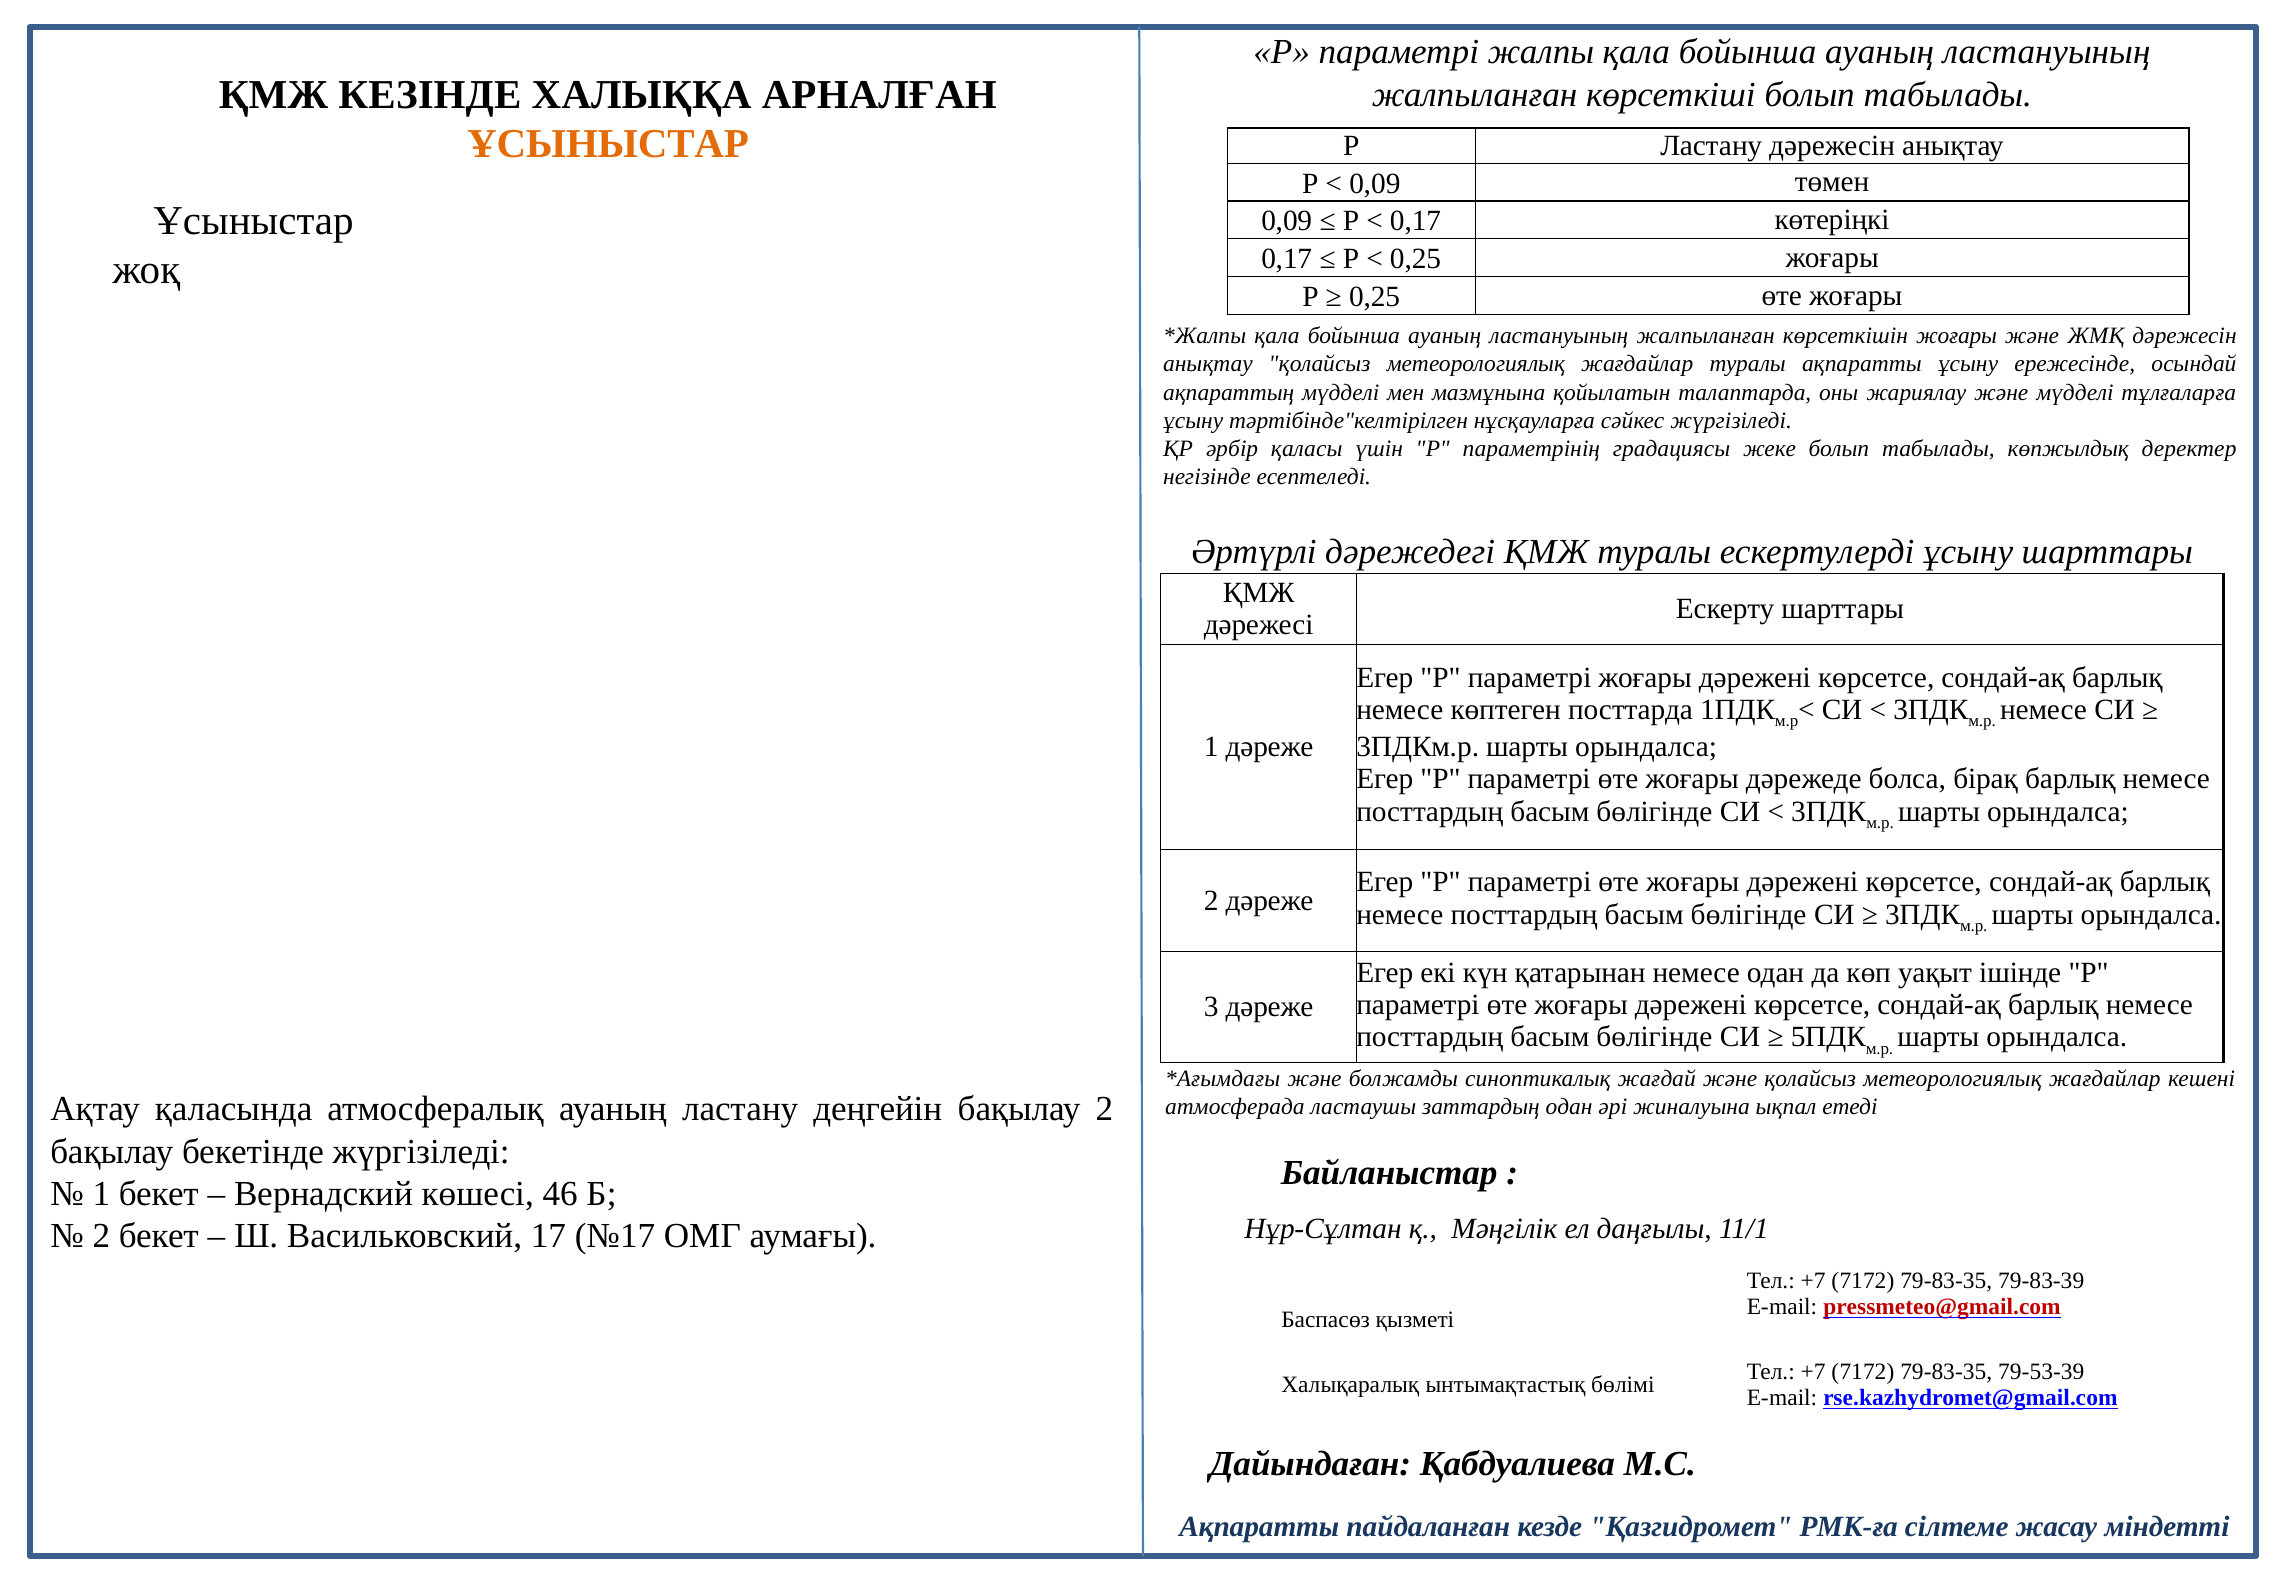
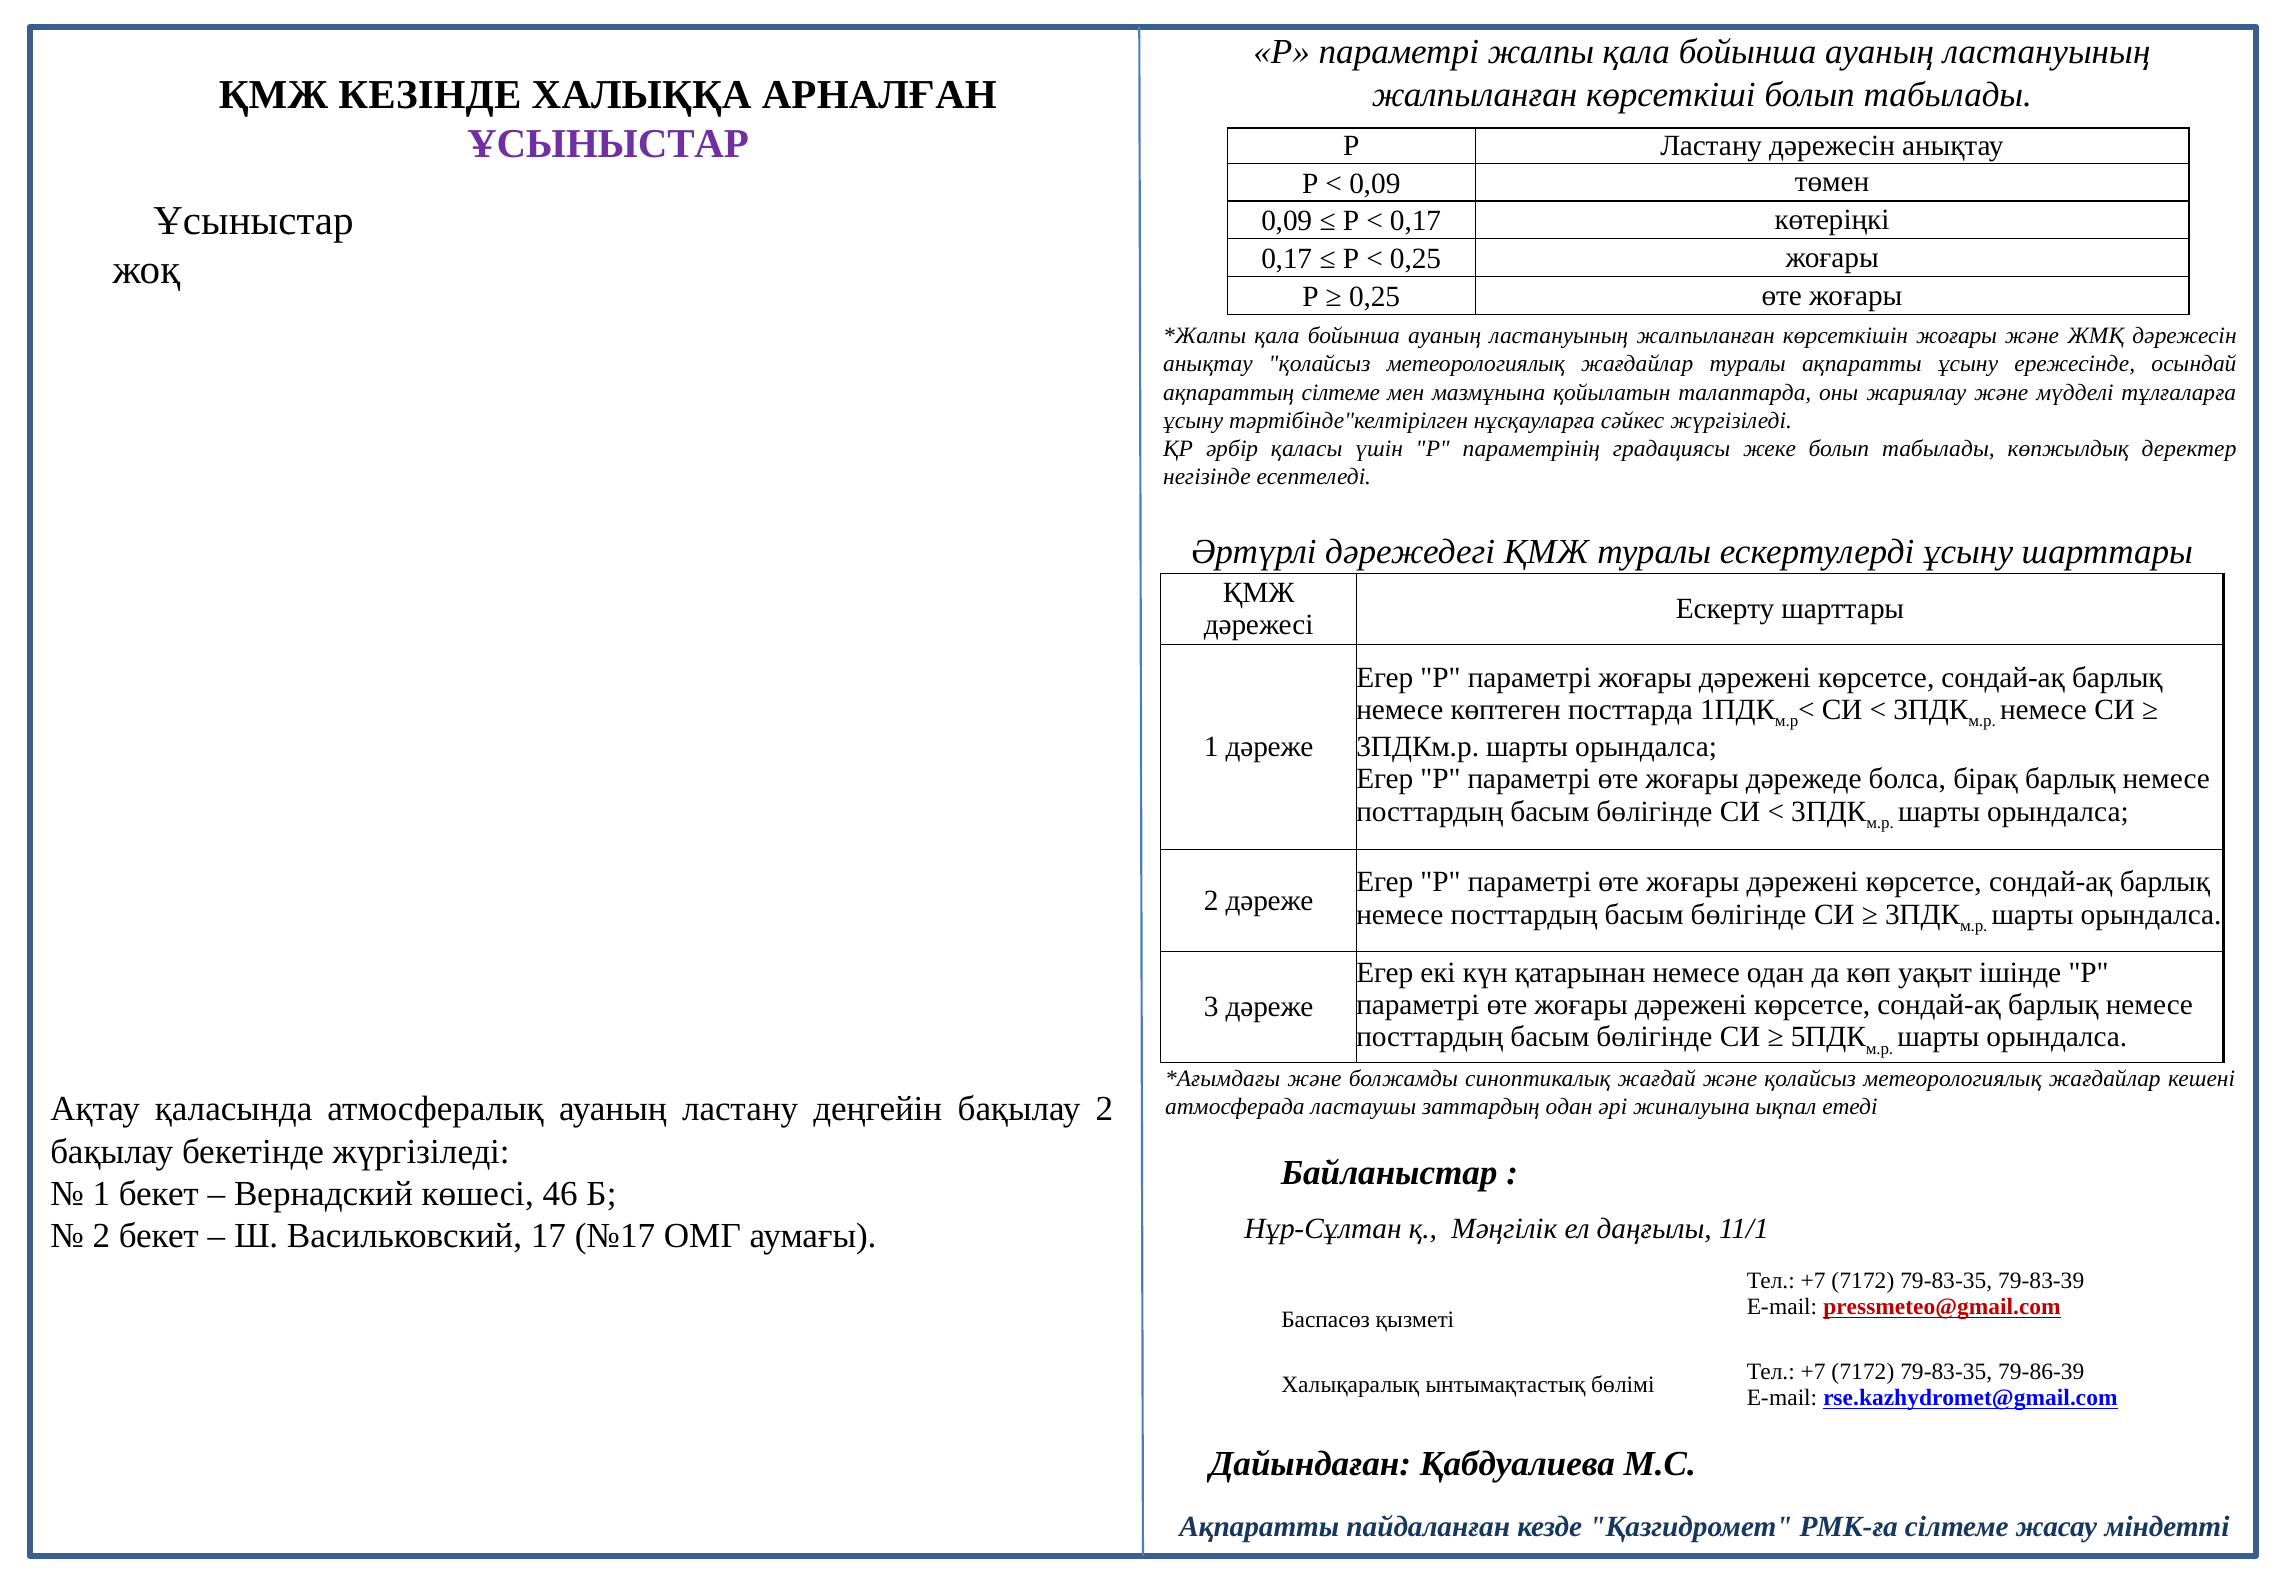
ҰСЫНЫСТАР at (608, 144) colour: orange -> purple
ақпараттың мүдделі: мүдделі -> сілтеме
79-53-39: 79-53-39 -> 79-86-39
